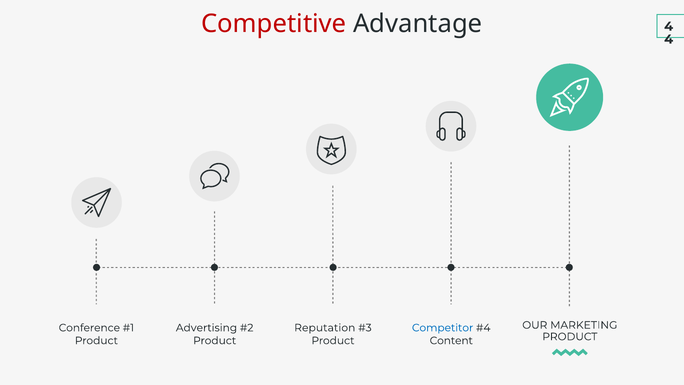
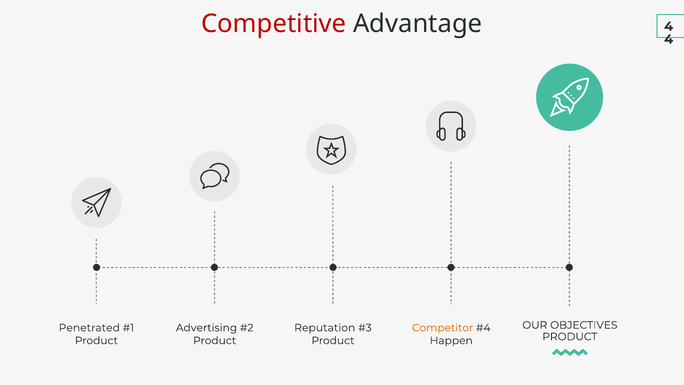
MARKETING: MARKETING -> OBJECTIVES
Conference: Conference -> Penetrated
Competitor colour: blue -> orange
Content: Content -> Happen
